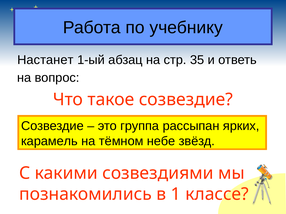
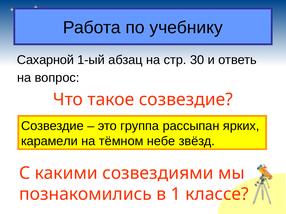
Настанет: Настанет -> Сахарной
35: 35 -> 30
карамель: карамель -> карамели
